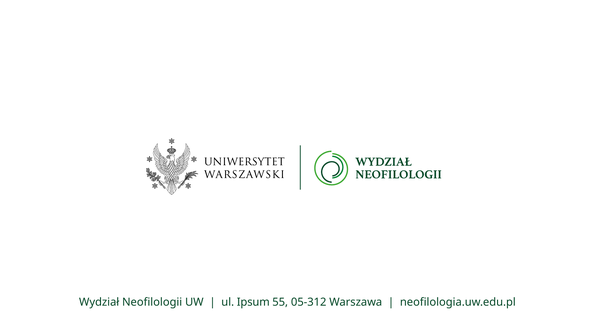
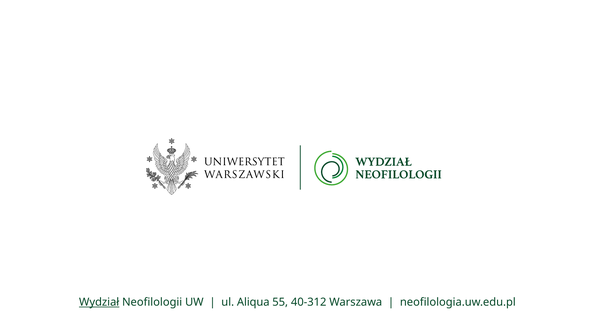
Wydział underline: none -> present
Ipsum: Ipsum -> Aliqua
05-312: 05-312 -> 40-312
